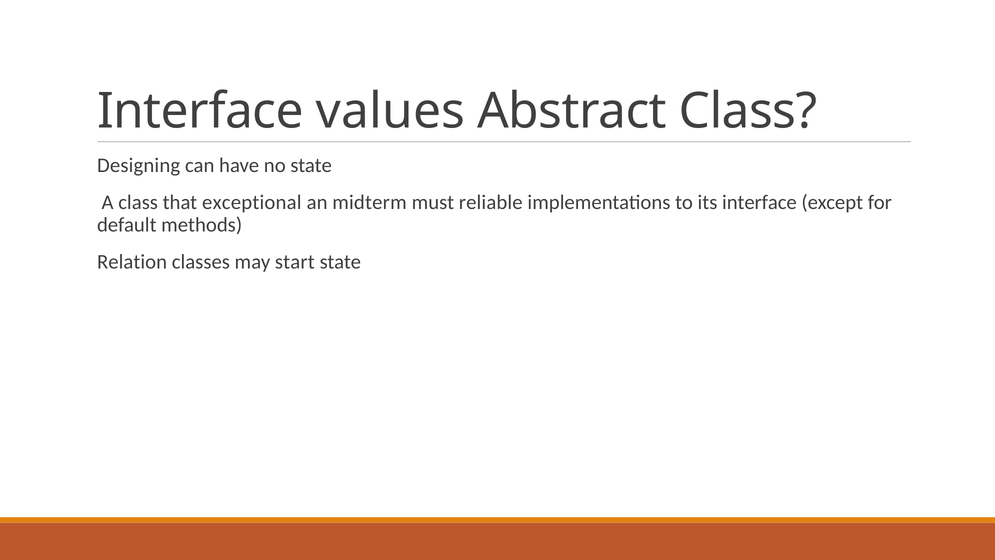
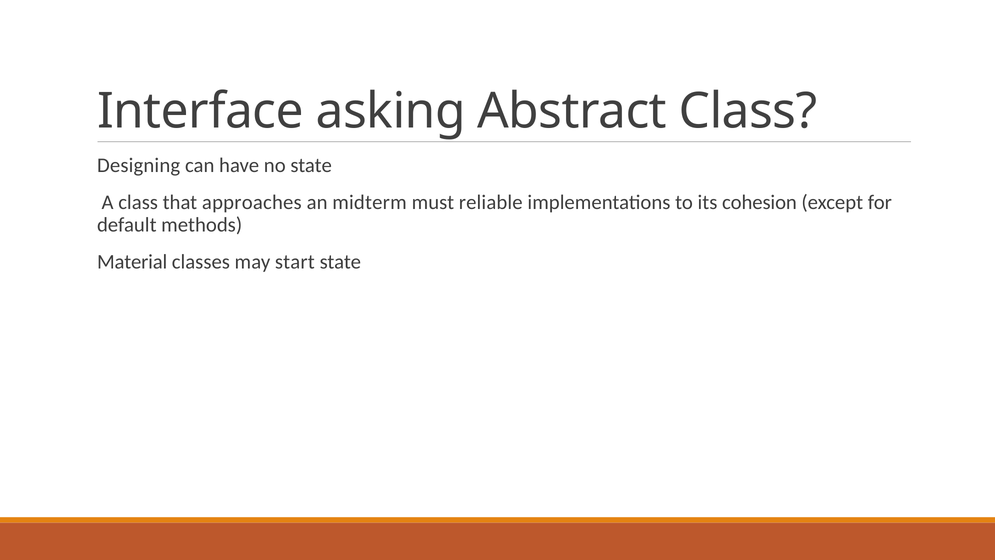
values: values -> asking
exceptional: exceptional -> approaches
its interface: interface -> cohesion
Relation: Relation -> Material
